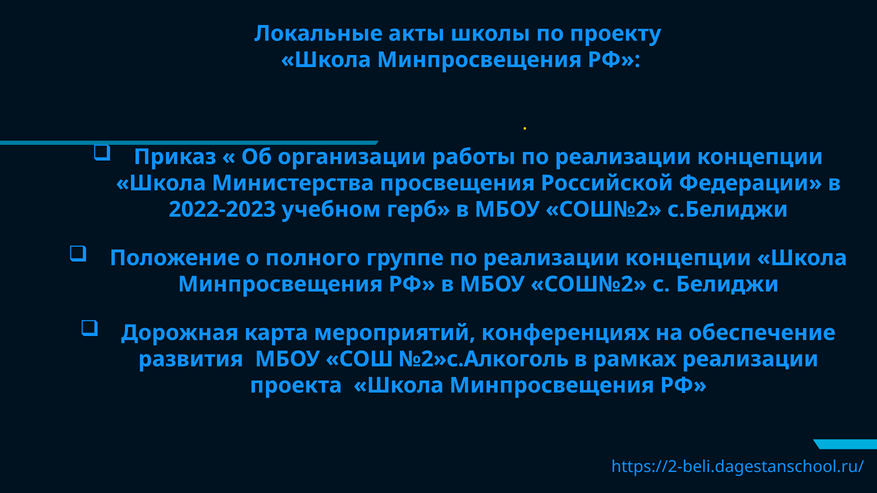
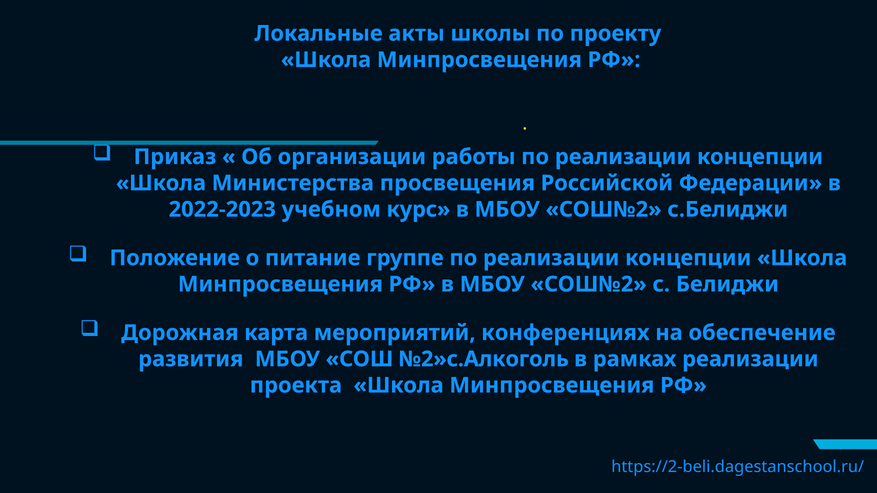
герб: герб -> курс
полного: полного -> питание
